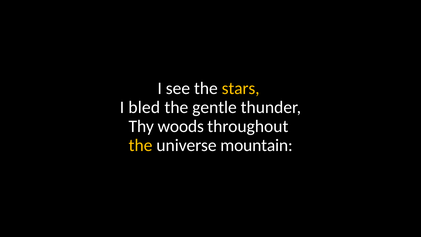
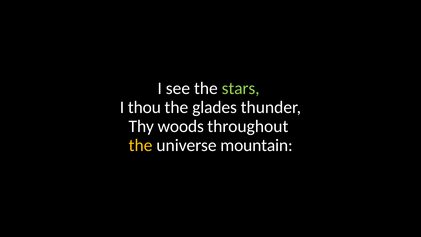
stars colour: yellow -> light green
bled: bled -> thou
gentle: gentle -> glades
